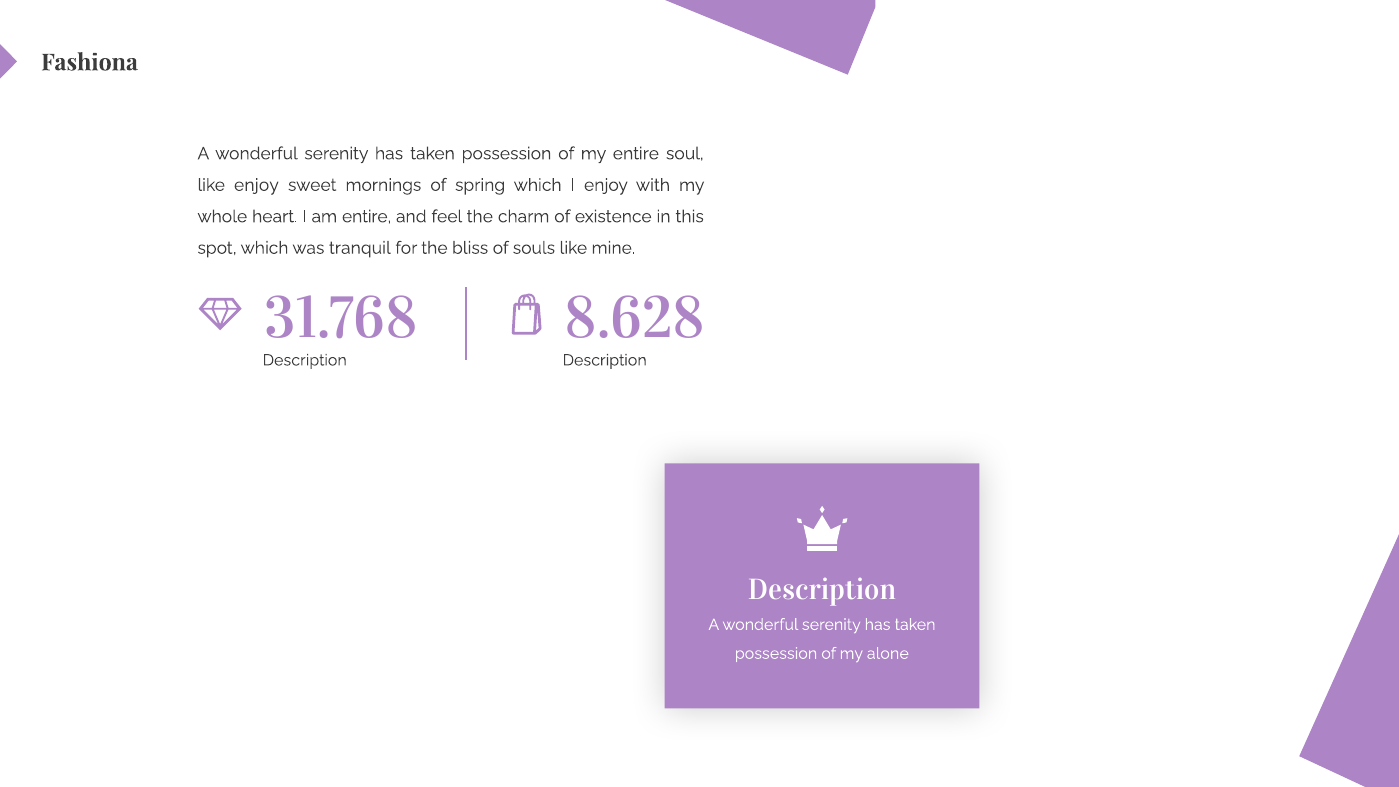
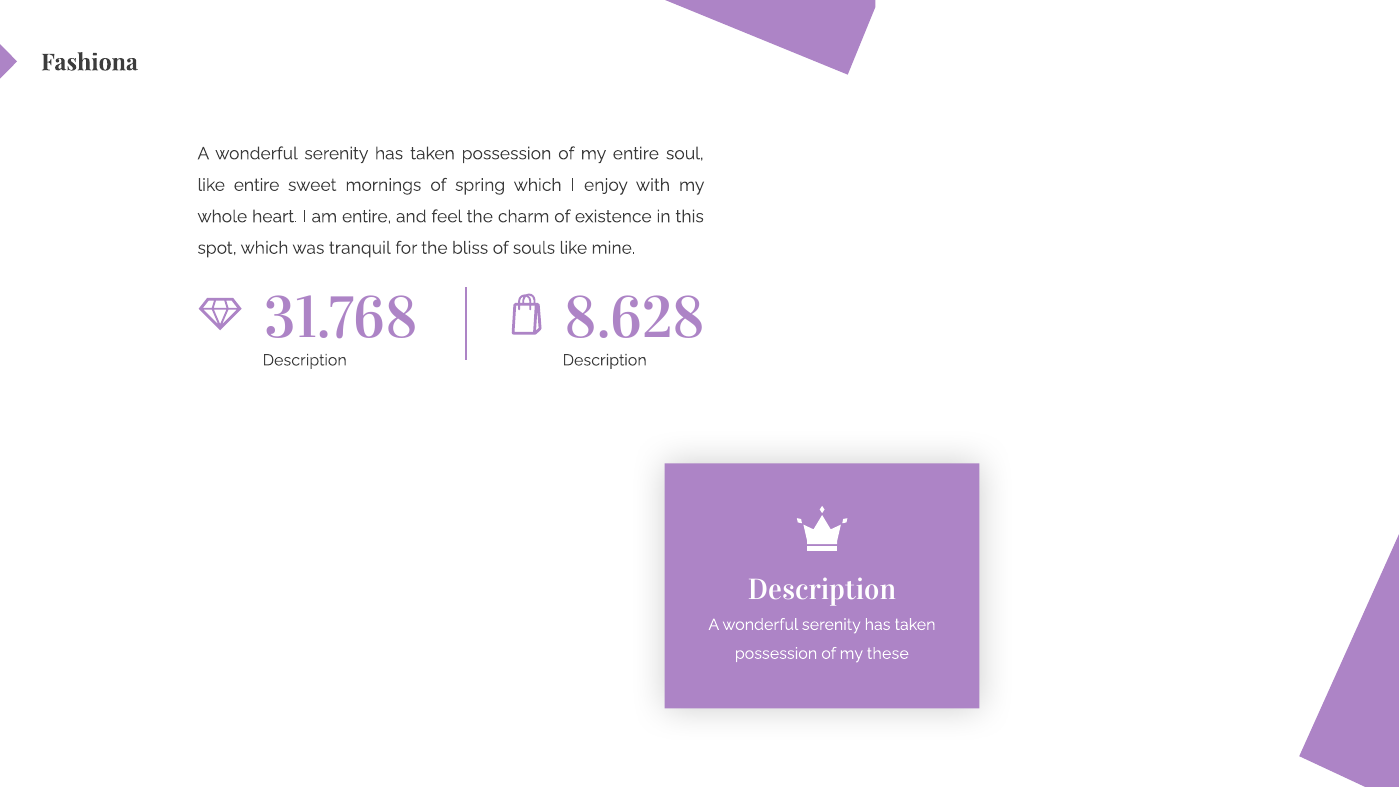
like enjoy: enjoy -> entire
alone: alone -> these
